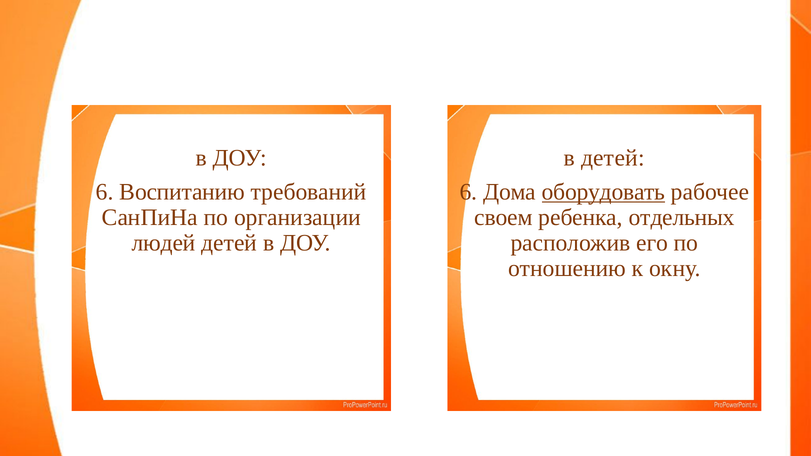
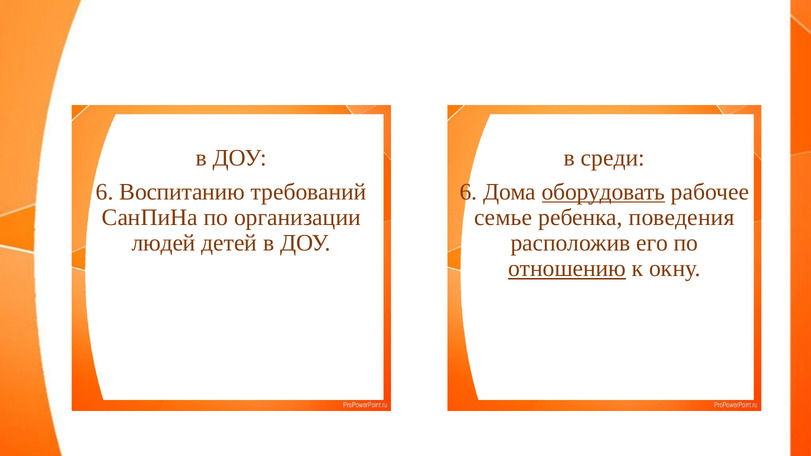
в детей: детей -> среди
своем: своем -> семье
отдельных: отдельных -> поведения
отношению underline: none -> present
